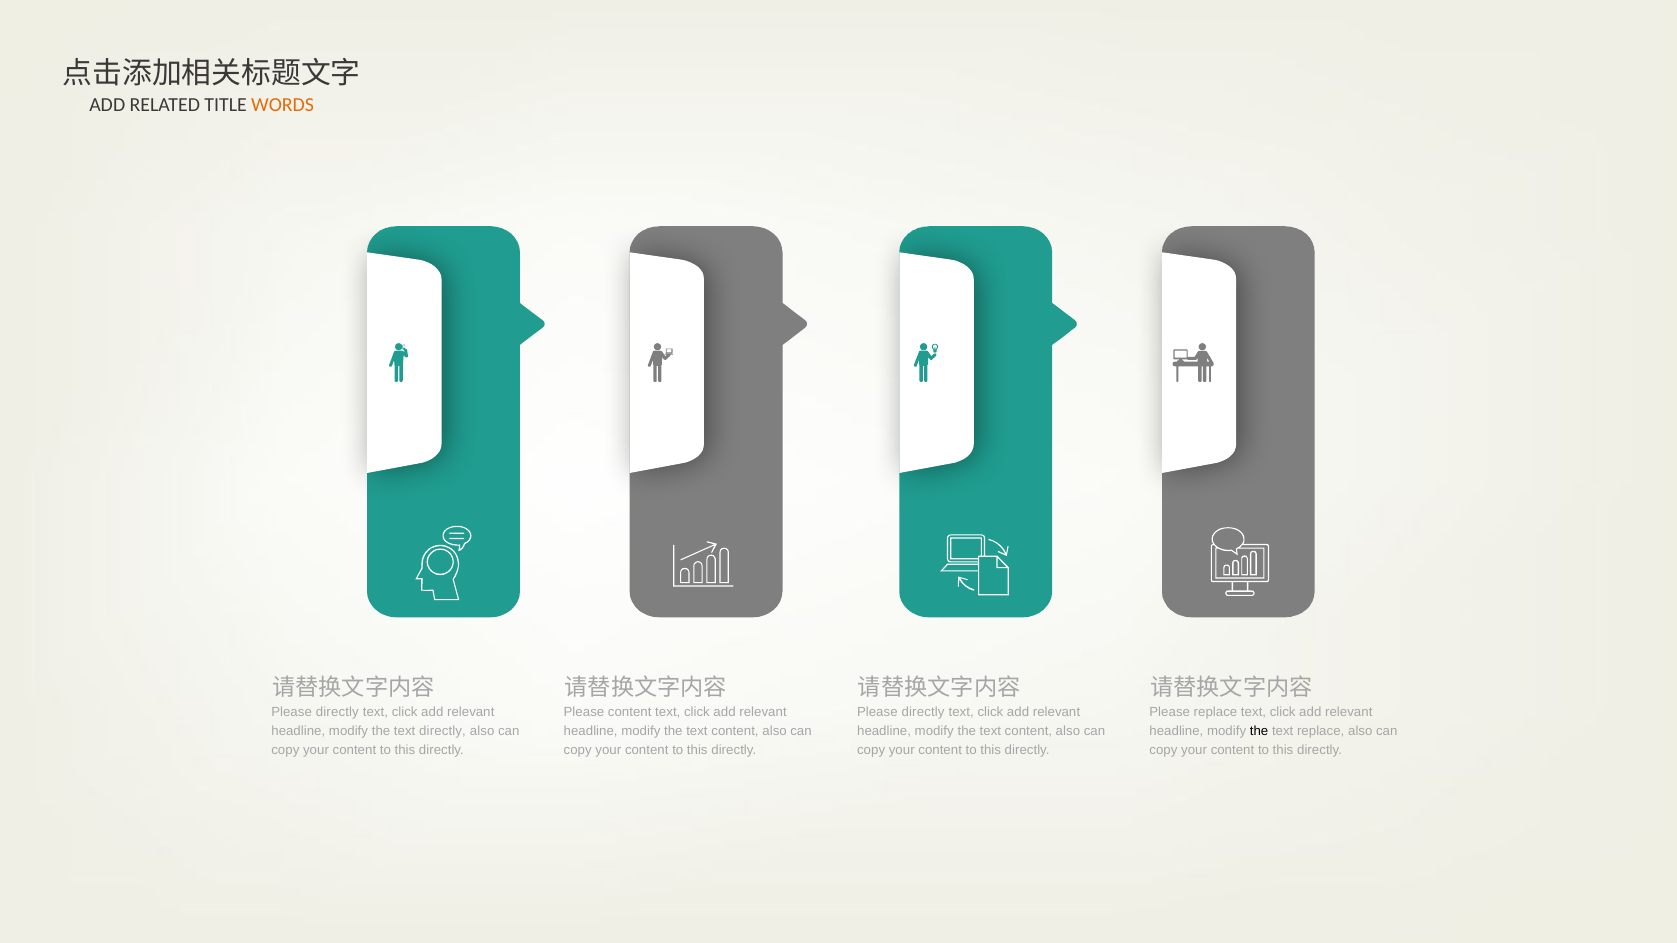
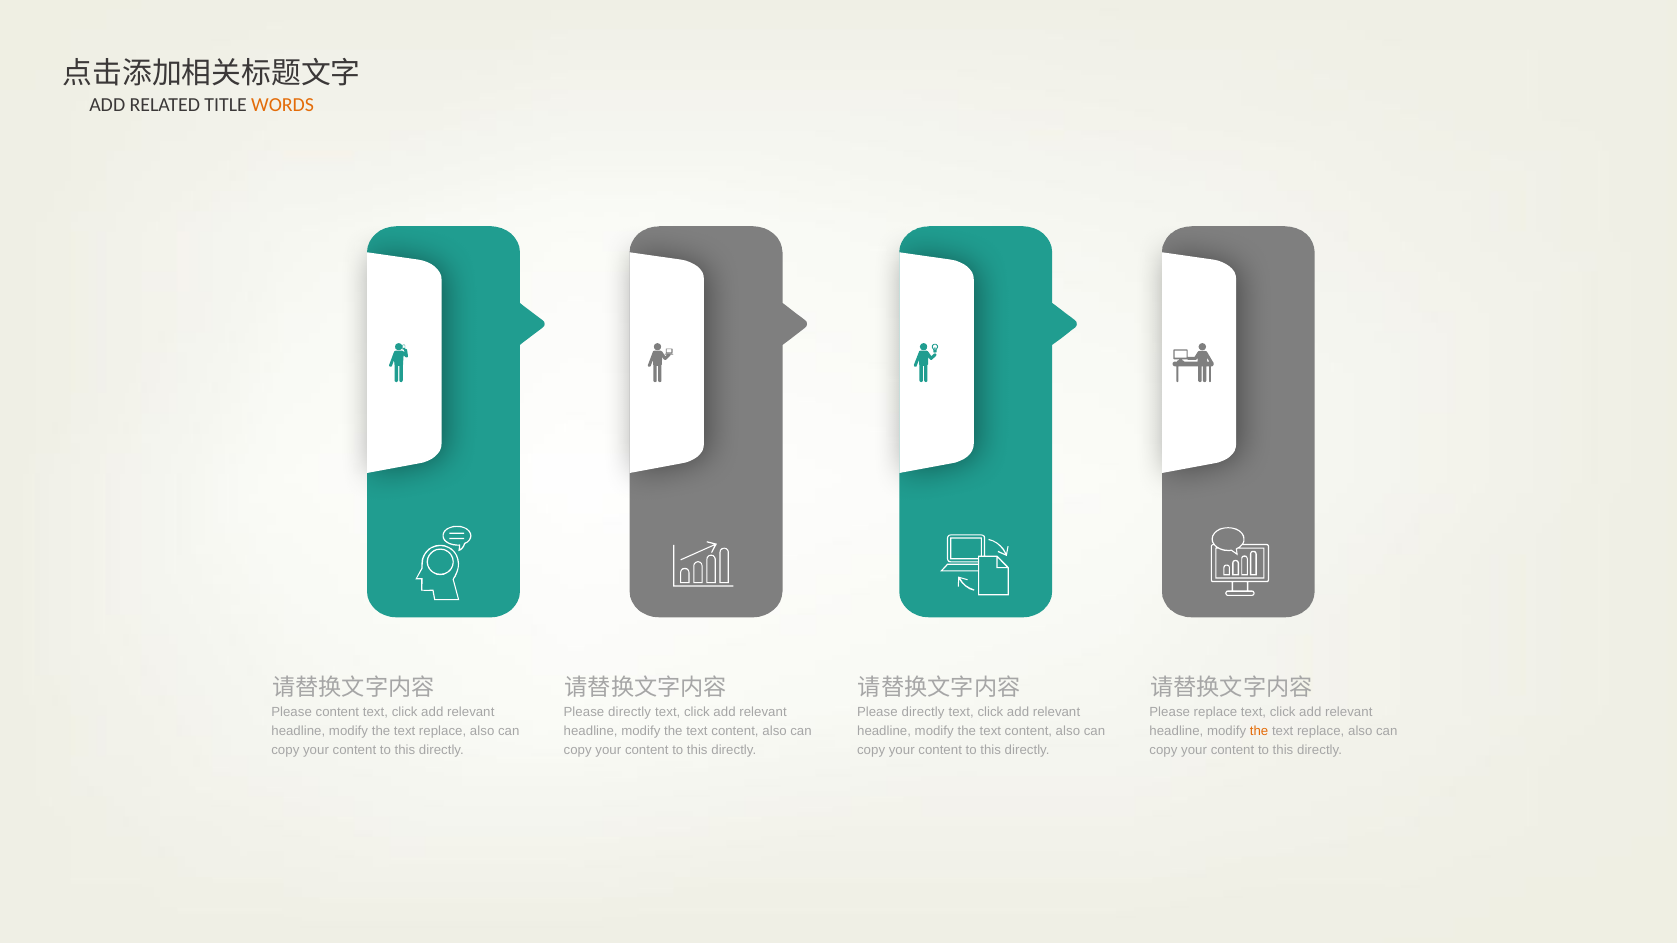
directly at (337, 712): directly -> content
content at (630, 712): content -> directly
directly at (443, 731): directly -> replace
the at (1259, 731) colour: black -> orange
